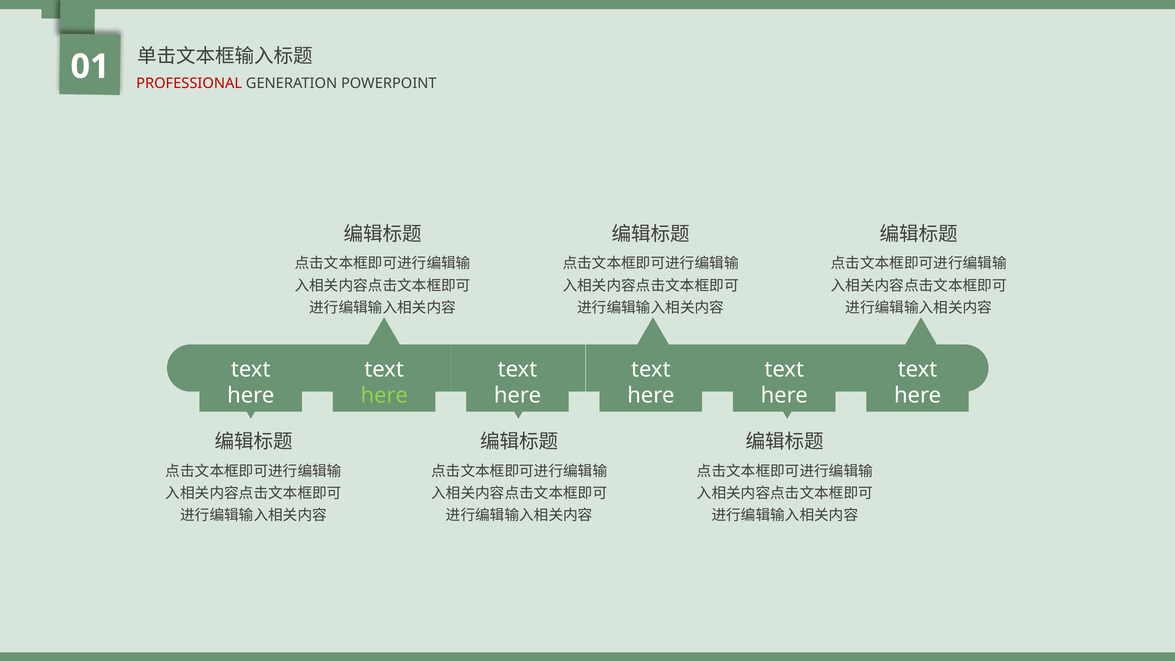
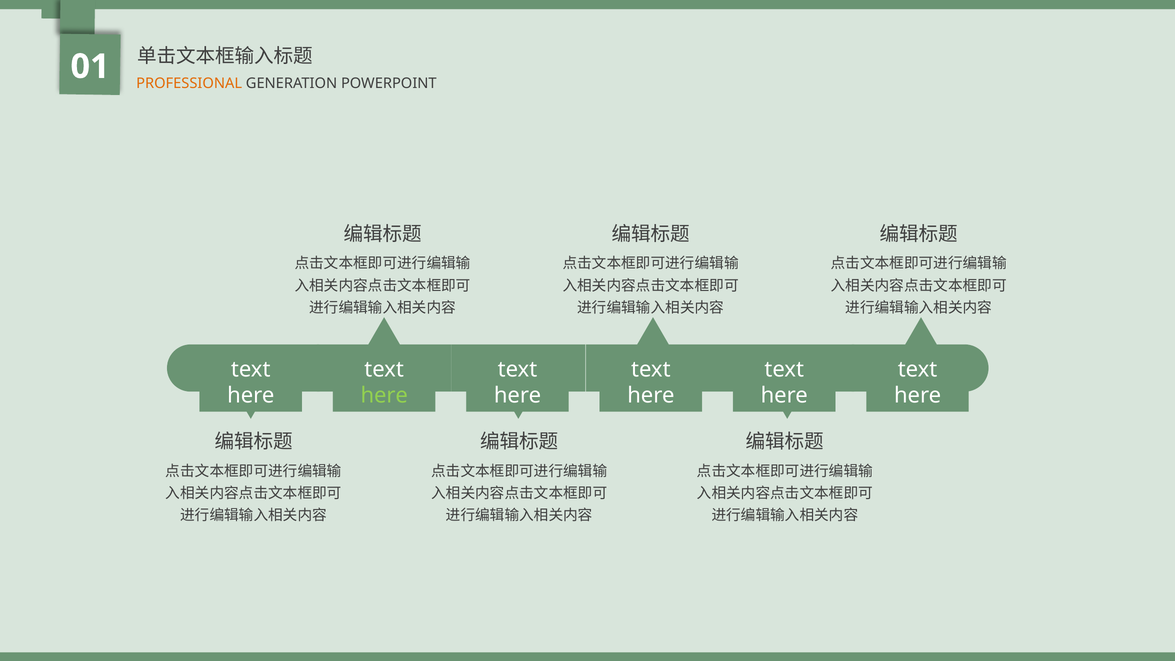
PROFESSIONAL colour: red -> orange
